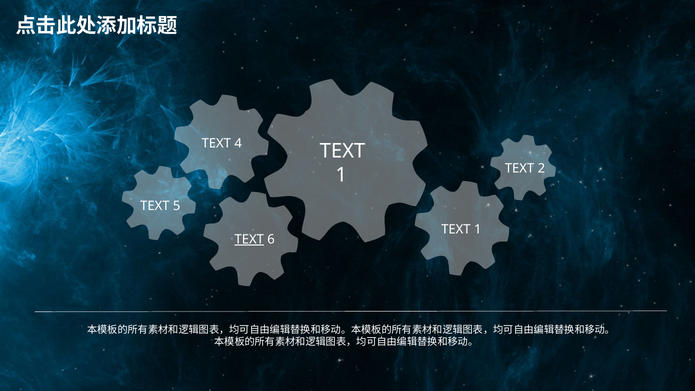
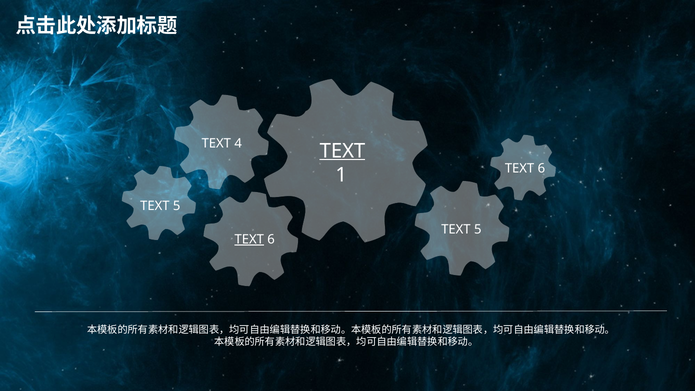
TEXT at (342, 151) underline: none -> present
2 at (541, 168): 2 -> 6
1 at (478, 229): 1 -> 5
